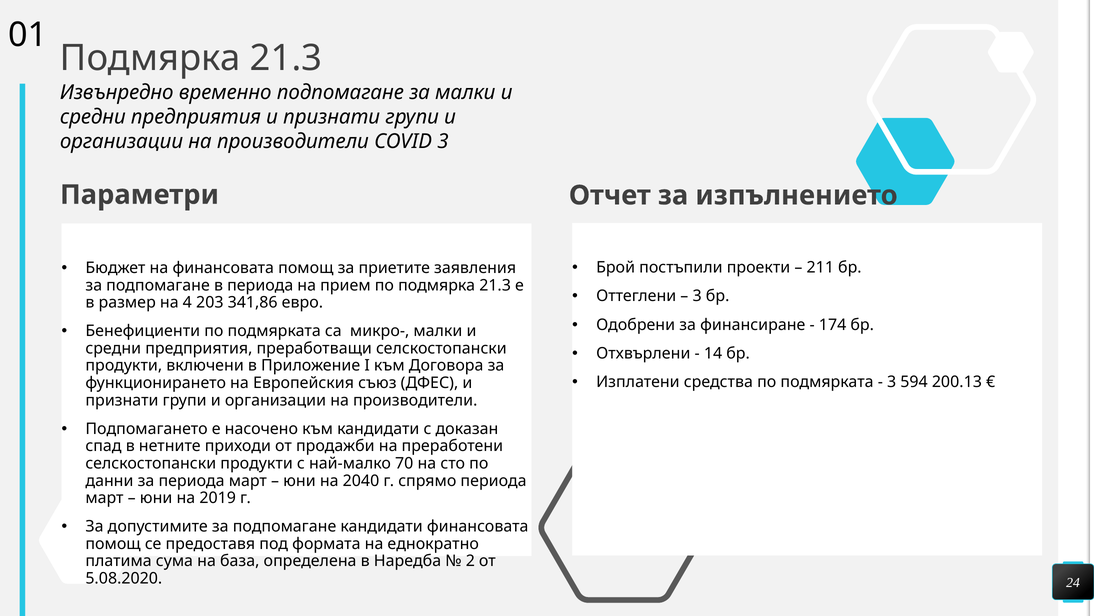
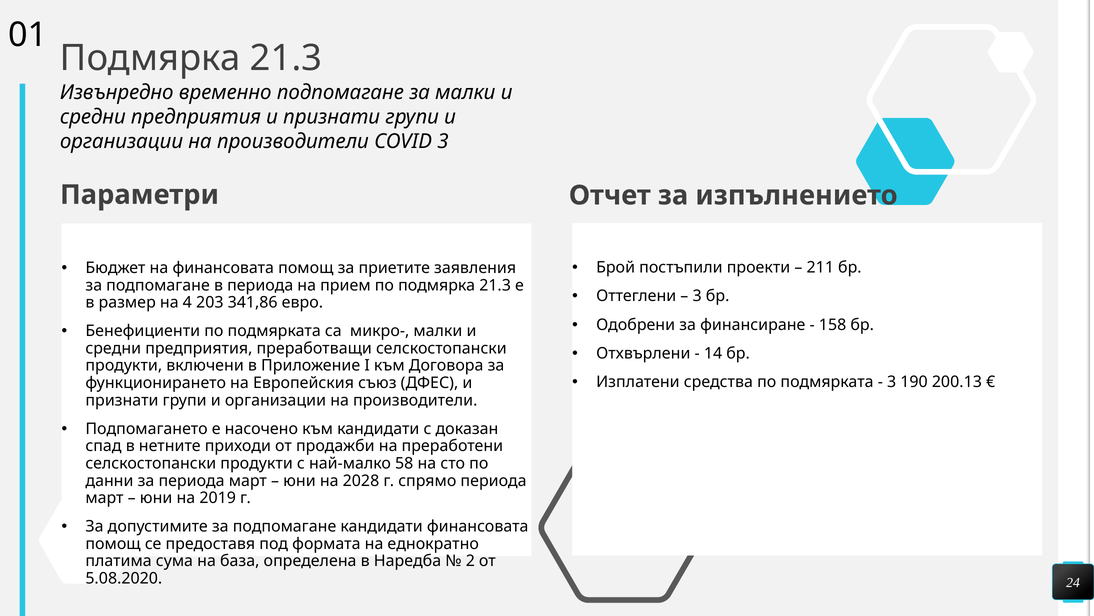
174: 174 -> 158
594: 594 -> 190
70: 70 -> 58
2040: 2040 -> 2028
